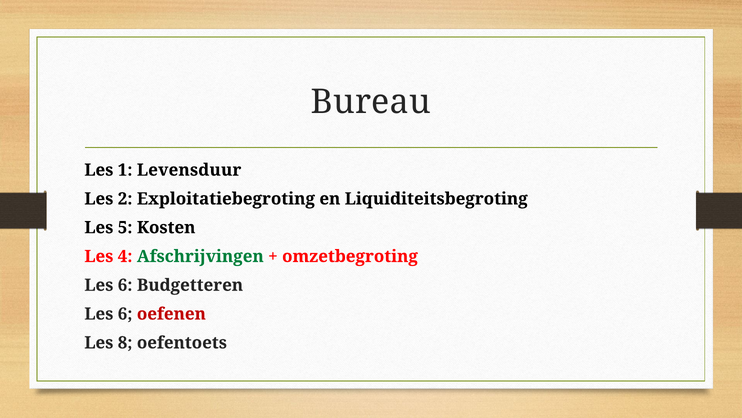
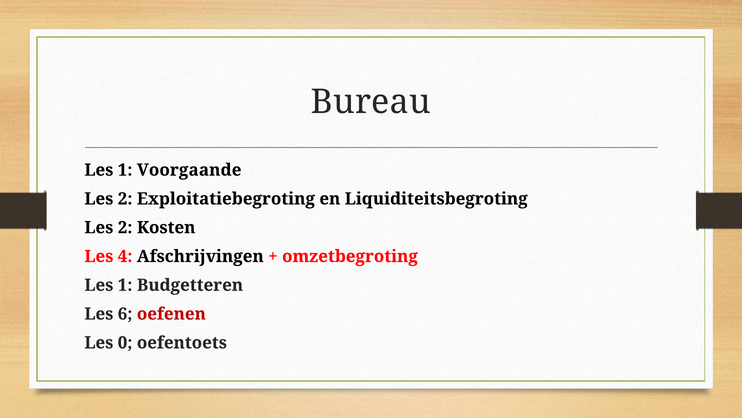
Levensduur: Levensduur -> Voorgaande
5 at (125, 227): 5 -> 2
Afschrijvingen colour: green -> black
6 at (125, 285): 6 -> 1
8: 8 -> 0
